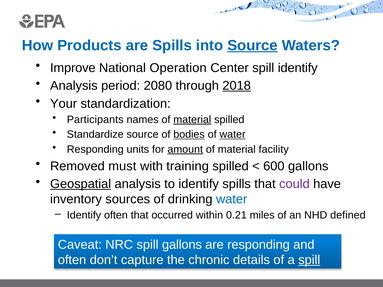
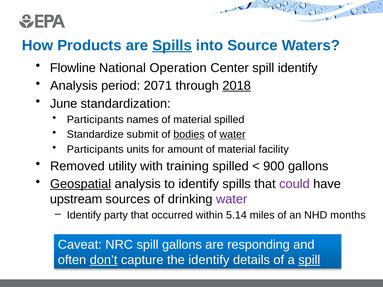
Spills at (172, 45) underline: none -> present
Source at (253, 45) underline: present -> none
Improve: Improve -> Flowline
2080: 2080 -> 2071
Your: Your -> June
material at (192, 120) underline: present -> none
Standardize source: source -> submit
Responding at (95, 149): Responding -> Participants
amount underline: present -> none
must: must -> utility
600: 600 -> 900
inventory: inventory -> upstream
water at (232, 199) colour: blue -> purple
Identify often: often -> party
0.21: 0.21 -> 5.14
defined: defined -> months
don’t underline: none -> present
the chronic: chronic -> identify
